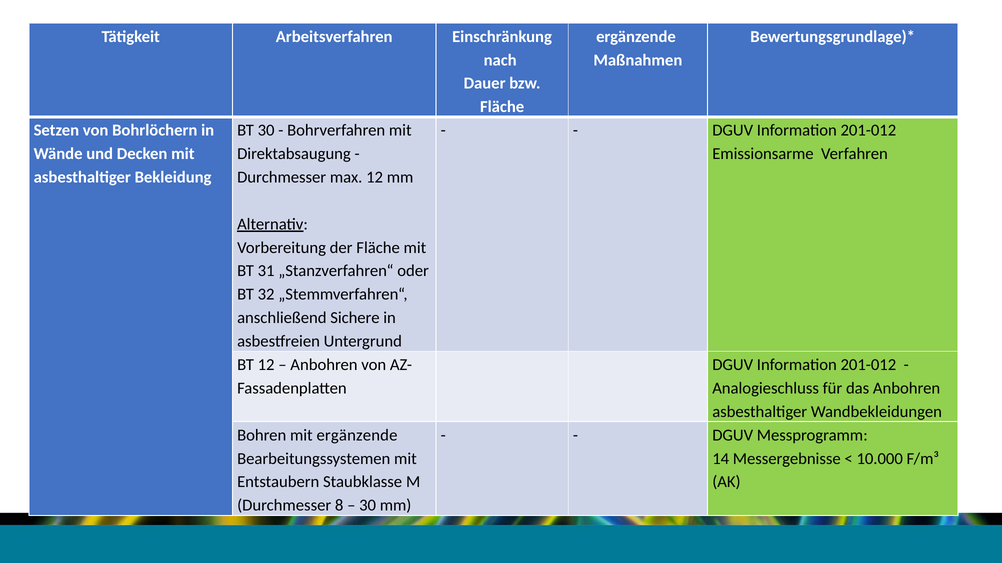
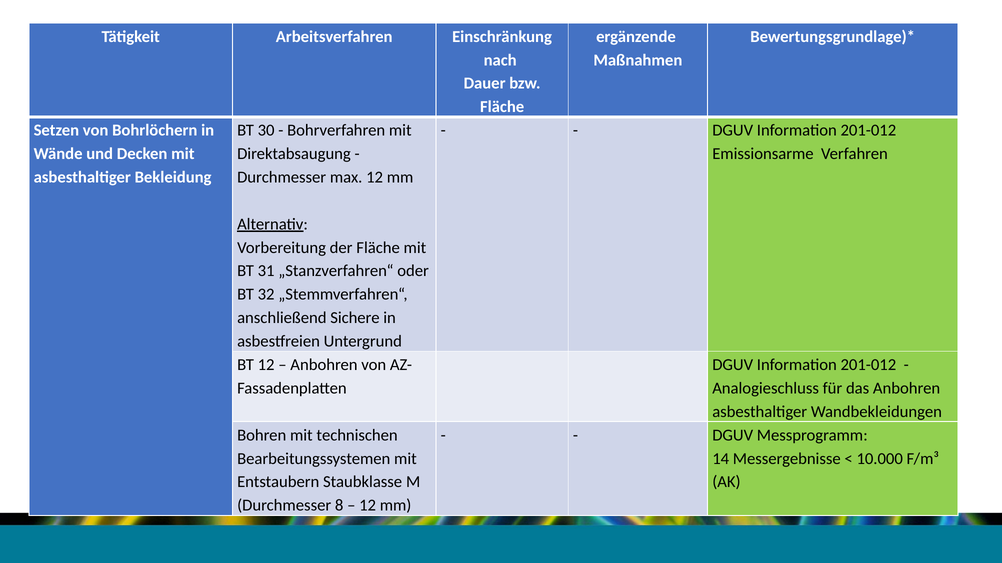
mit ergänzende: ergänzende -> technischen
30 at (368, 506): 30 -> 12
